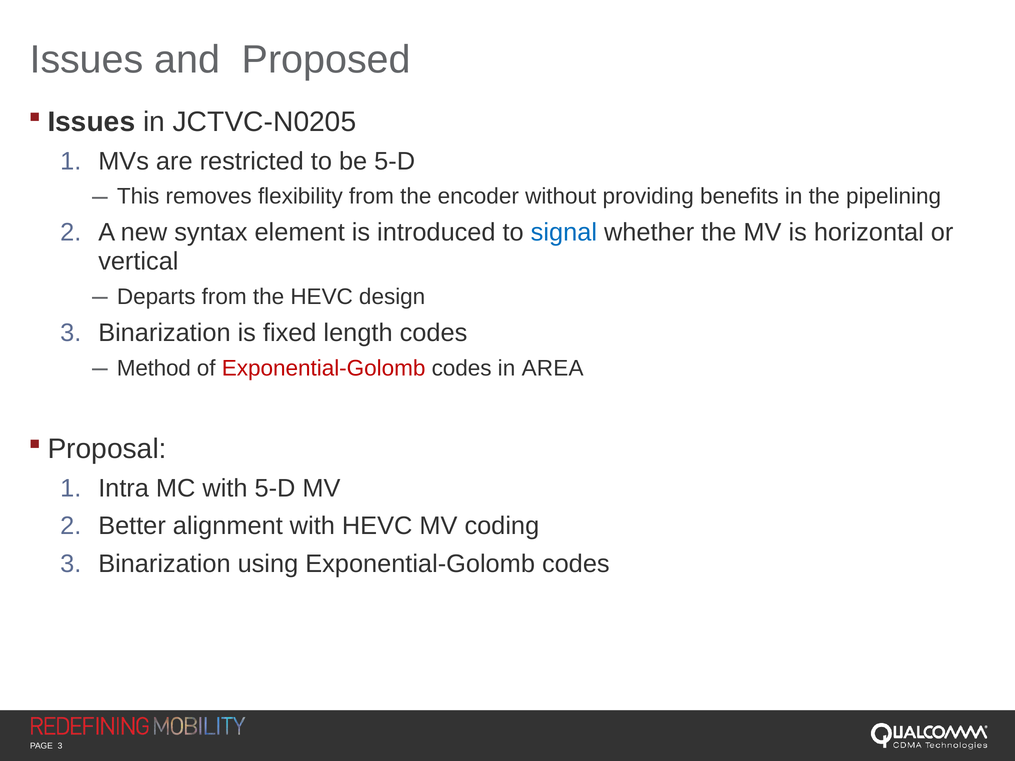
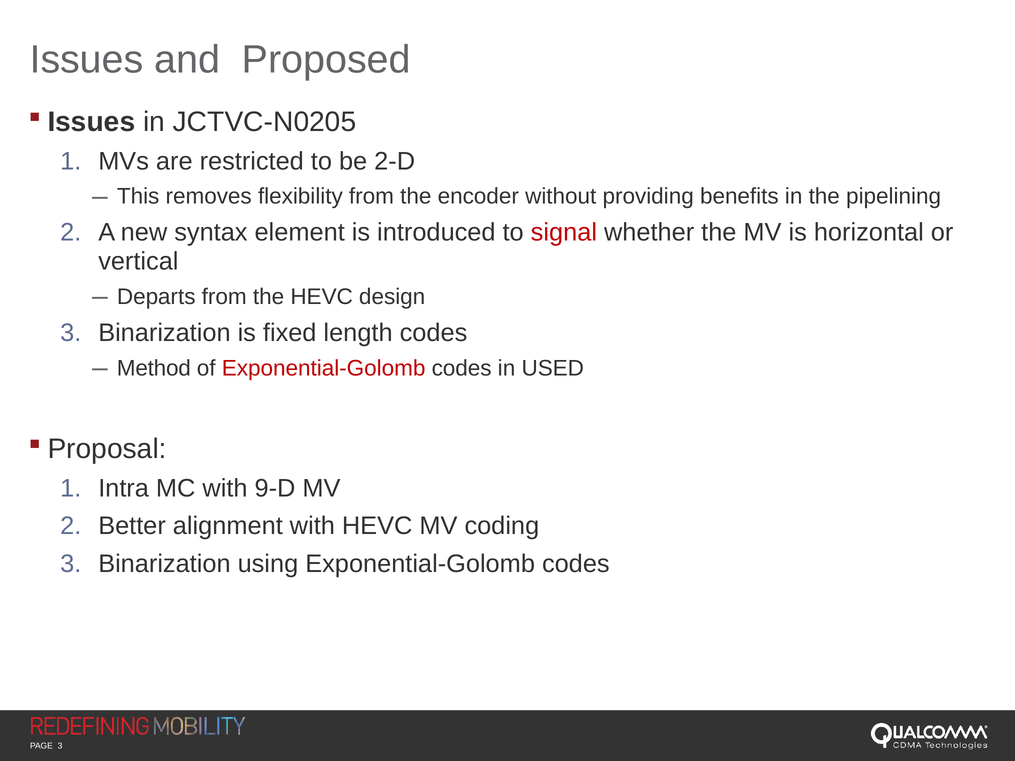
be 5-D: 5-D -> 2-D
signal colour: blue -> red
AREA: AREA -> USED
with 5-D: 5-D -> 9-D
